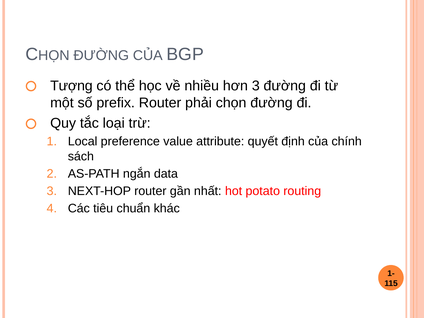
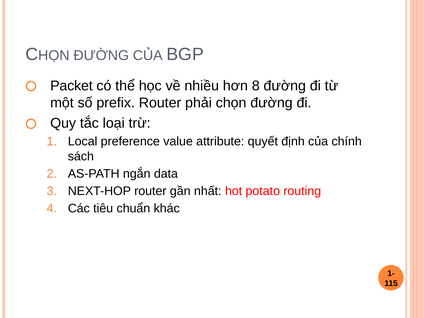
Tượng: Tượng -> Packet
hơn 3: 3 -> 8
